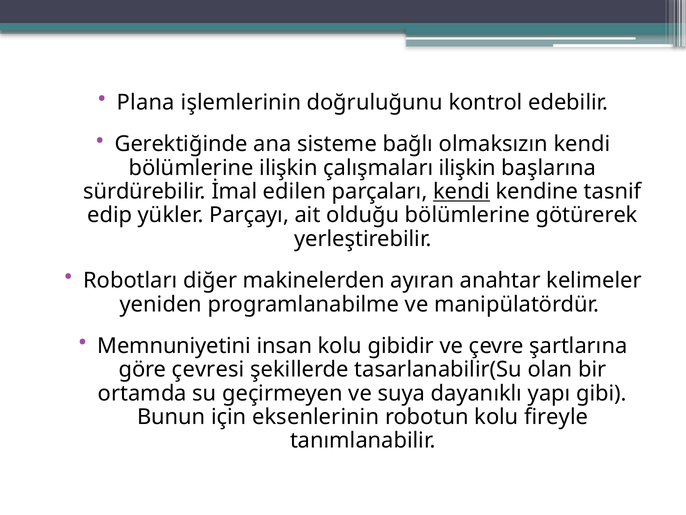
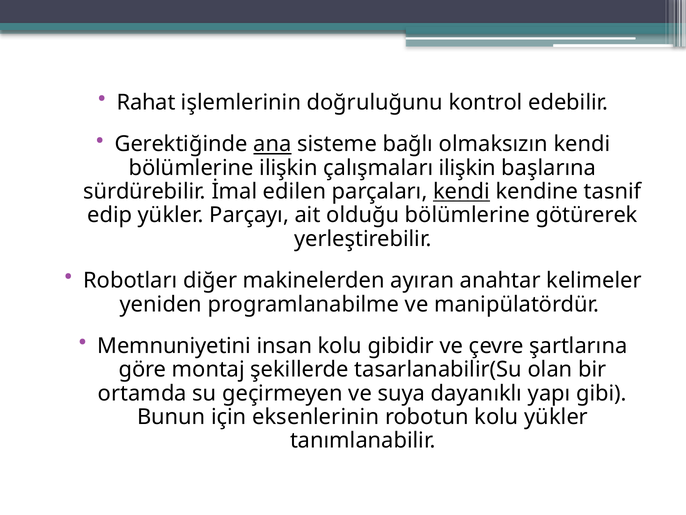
Plana: Plana -> Rahat
ana underline: none -> present
çevresi: çevresi -> montaj
kolu fireyle: fireyle -> yükler
